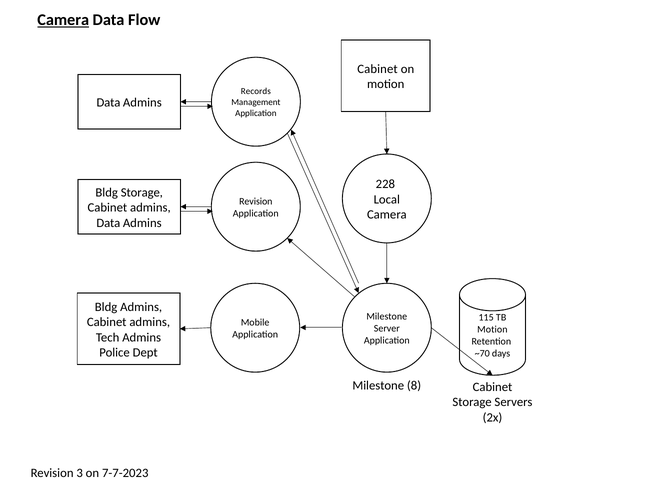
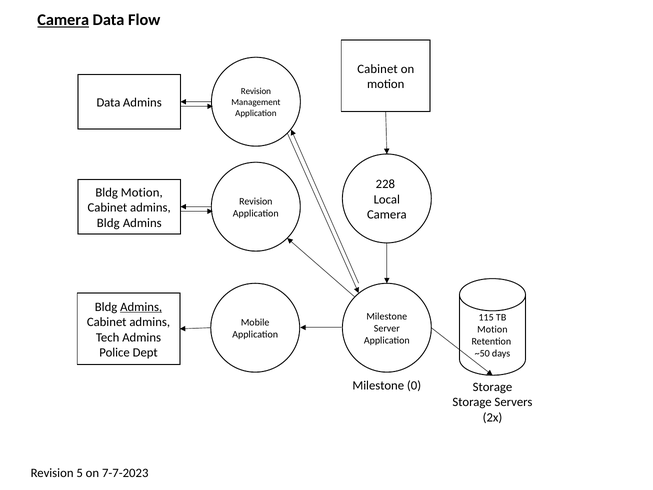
Records at (256, 91): Records -> Revision
Bldg Storage: Storage -> Motion
Data at (108, 223): Data -> Bldg
Admins at (141, 307) underline: none -> present
~70: ~70 -> ~50
8: 8 -> 0
Cabinet at (493, 387): Cabinet -> Storage
3: 3 -> 5
